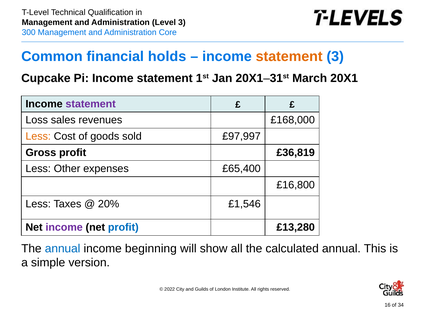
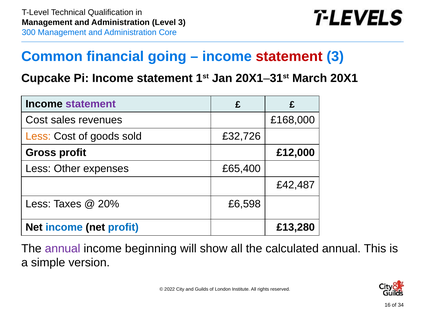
holds: holds -> going
statement at (289, 56) colour: orange -> red
Loss at (37, 120): Loss -> Cost
£97,997: £97,997 -> £32,726
£36,819: £36,819 -> £12,000
£16,800: £16,800 -> £42,487
£1,546: £1,546 -> £6,598
income at (64, 227) colour: purple -> blue
annual at (63, 248) colour: blue -> purple
